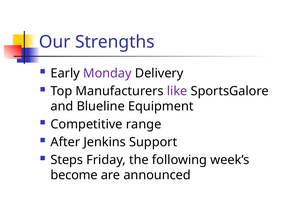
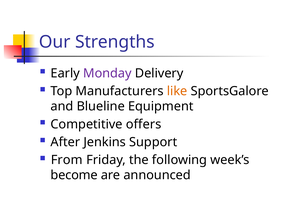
like colour: purple -> orange
range: range -> offers
Steps: Steps -> From
